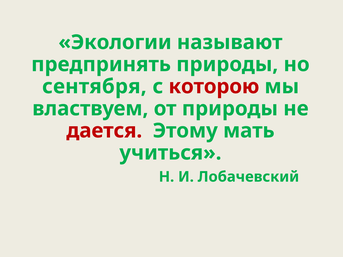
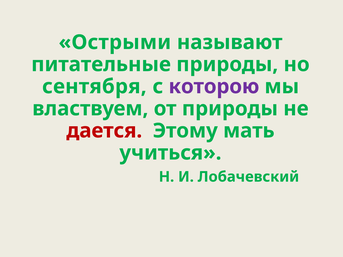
Экологии: Экологии -> Острыми
предпринять: предпринять -> питательные
которою colour: red -> purple
